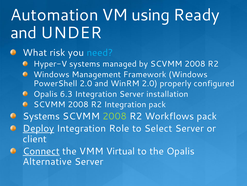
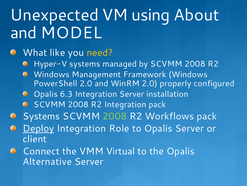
Automation: Automation -> Unexpected
Ready: Ready -> About
UNDER: UNDER -> MODEL
risk: risk -> like
need colour: light blue -> yellow
to Select: Select -> Opalis
Connect underline: present -> none
